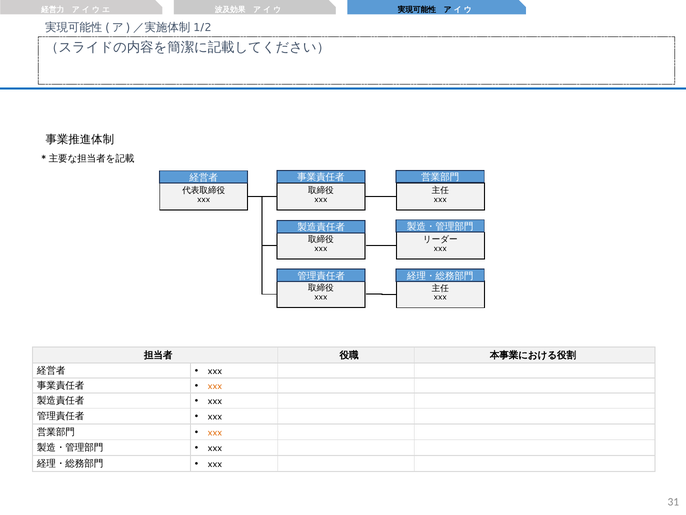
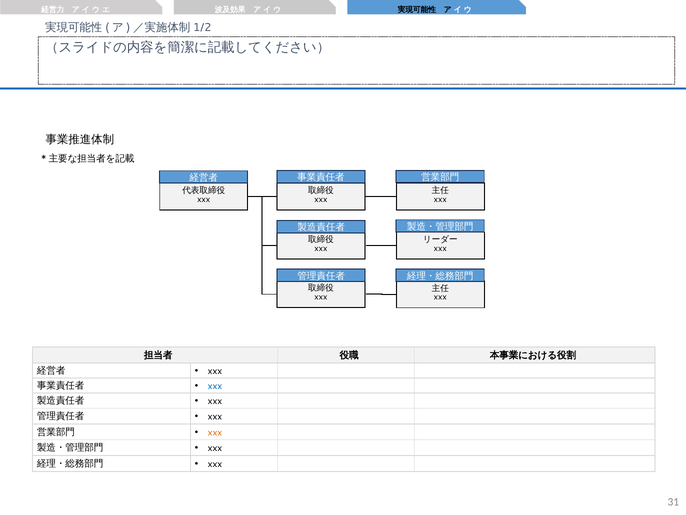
xxx at (215, 386) colour: orange -> blue
